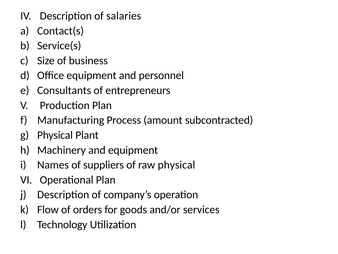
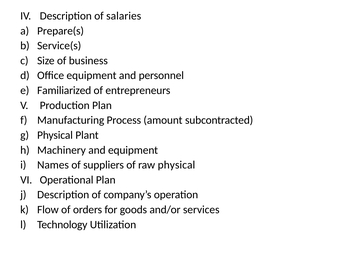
Contact(s: Contact(s -> Prepare(s
Consultants: Consultants -> Familiarized
